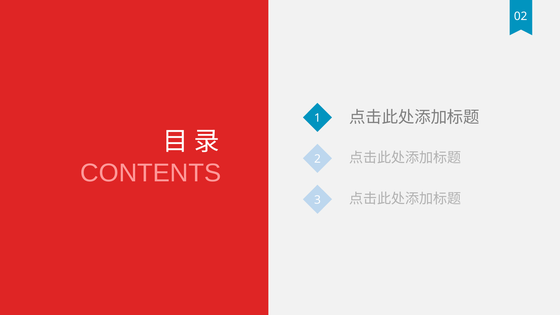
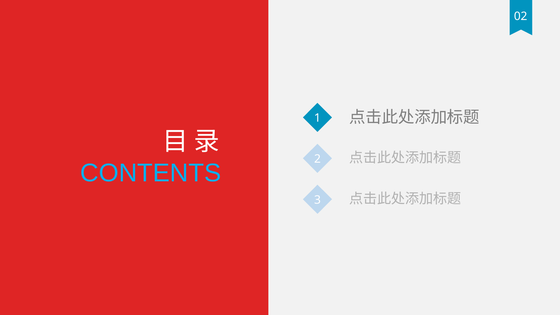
CONTENTS colour: pink -> light blue
